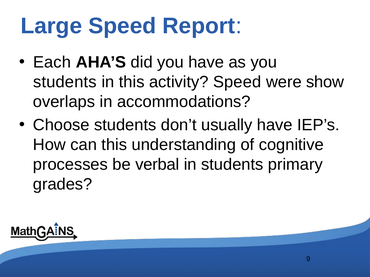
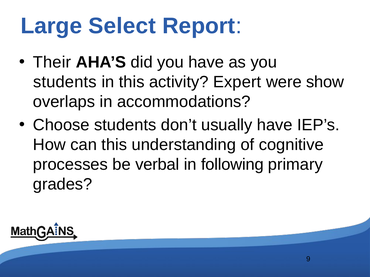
Large Speed: Speed -> Select
Each: Each -> Their
activity Speed: Speed -> Expert
in students: students -> following
